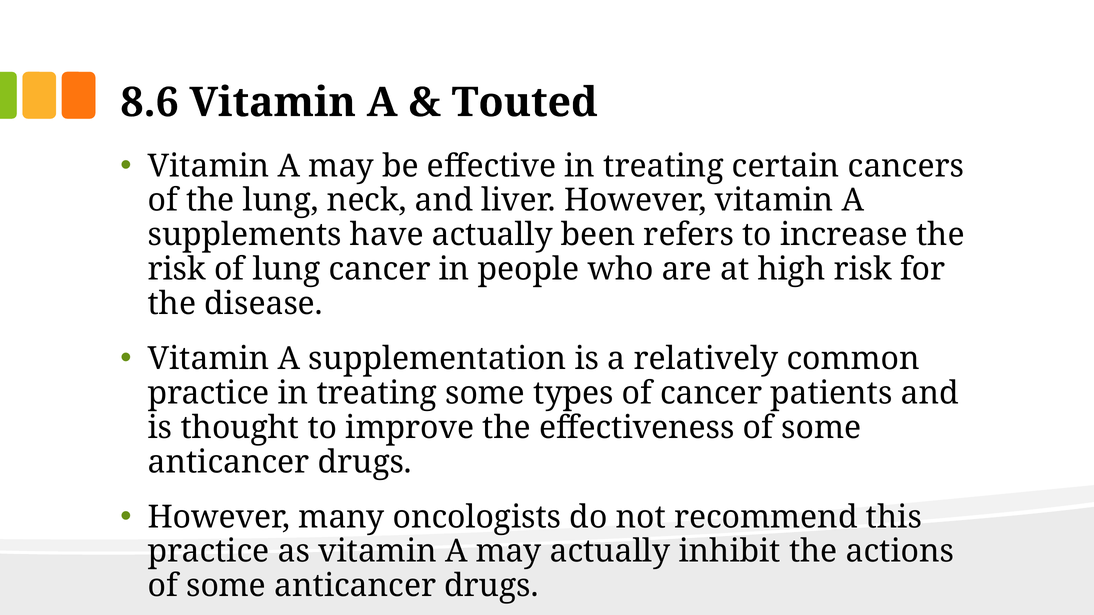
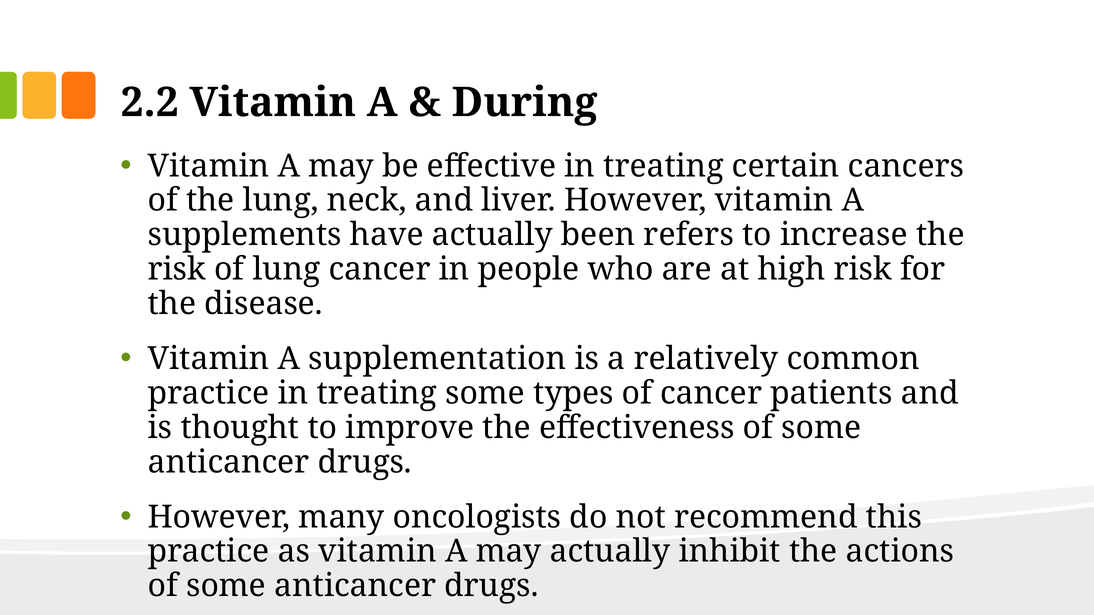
8.6: 8.6 -> 2.2
Touted: Touted -> During
